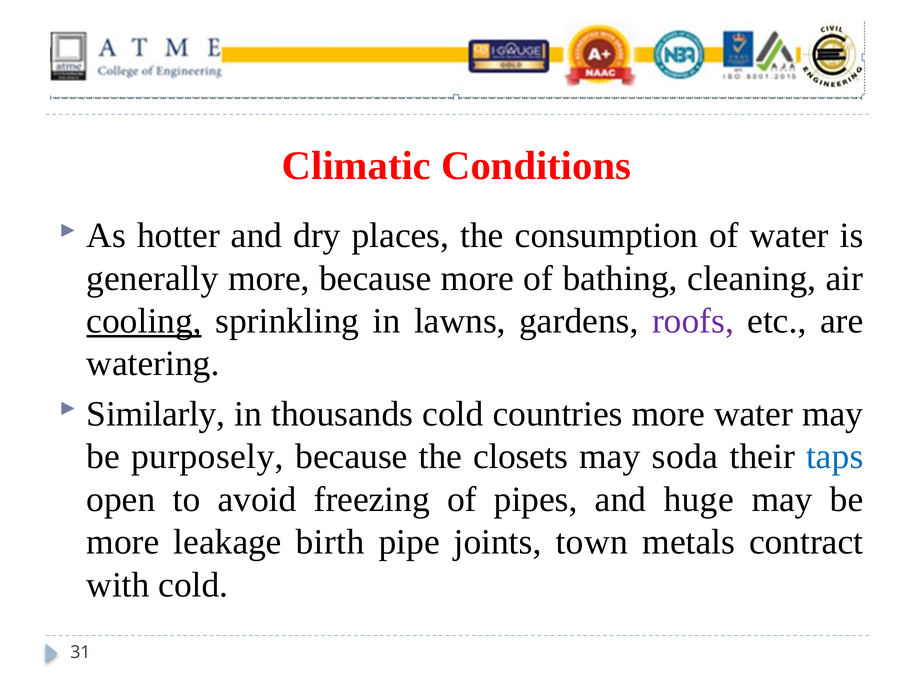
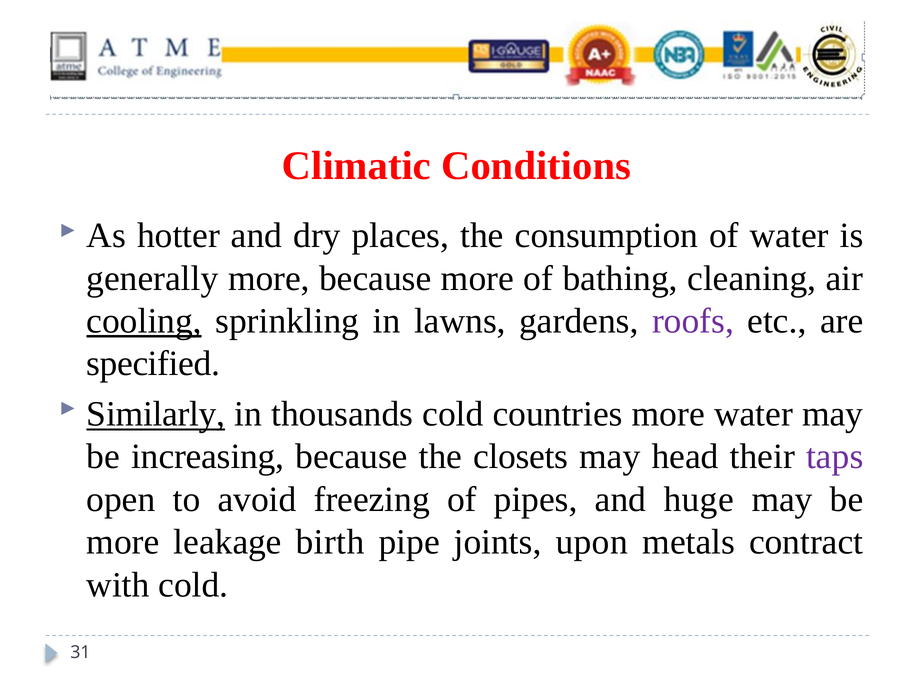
watering: watering -> specified
Similarly underline: none -> present
purposely: purposely -> increasing
soda: soda -> head
taps colour: blue -> purple
town: town -> upon
